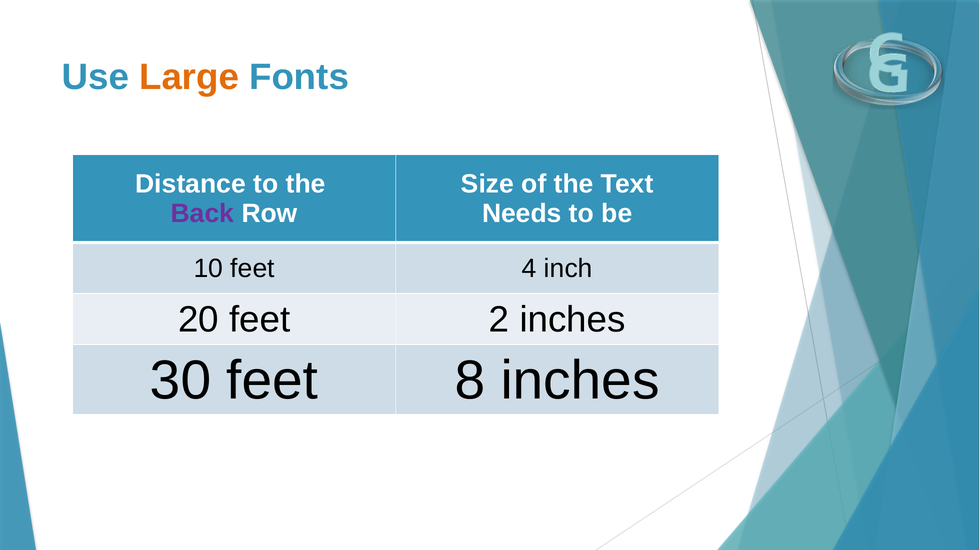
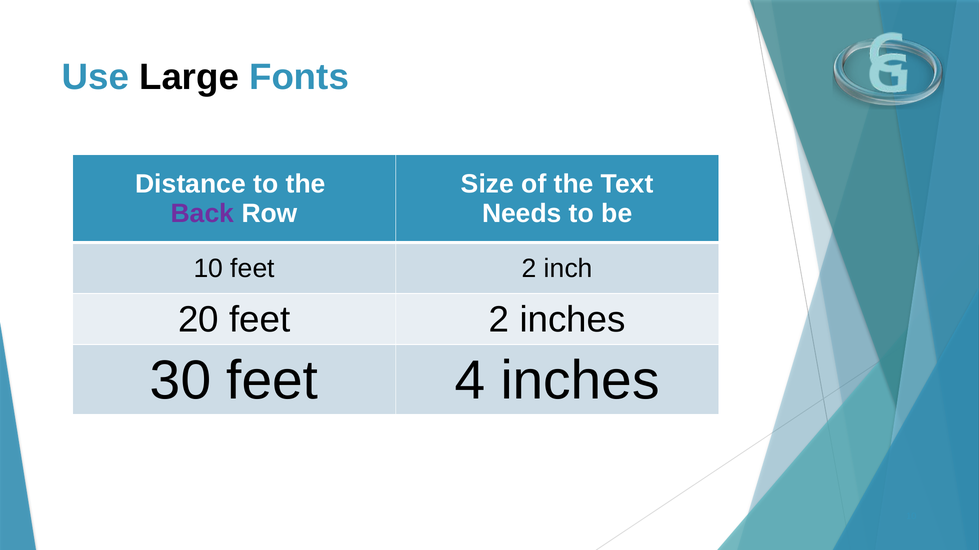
Large colour: orange -> black
10 feet 4: 4 -> 2
8: 8 -> 4
